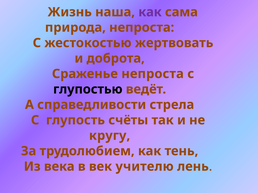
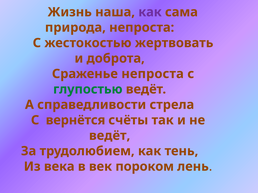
глупостью colour: black -> green
глупость: глупость -> вернётся
кругу at (110, 136): кругу -> ведёт
учителю: учителю -> пороком
